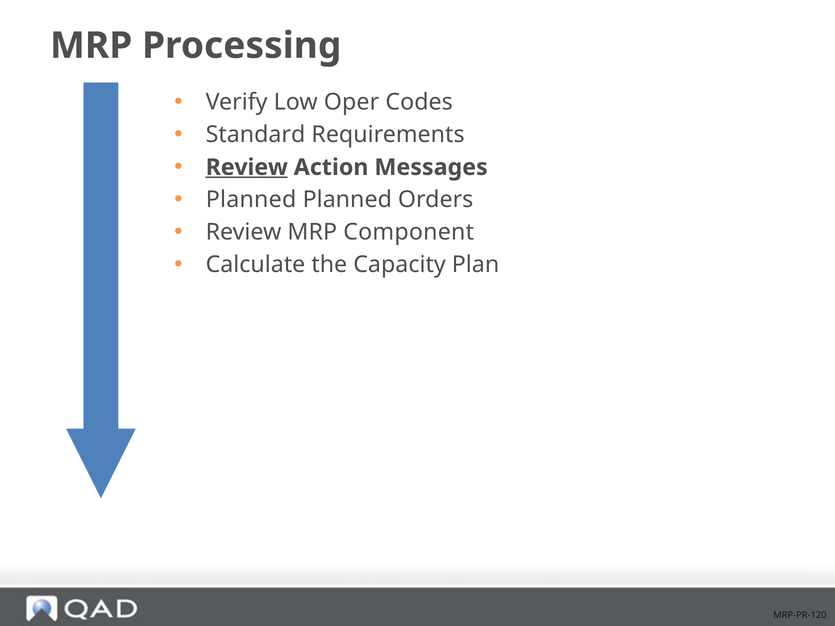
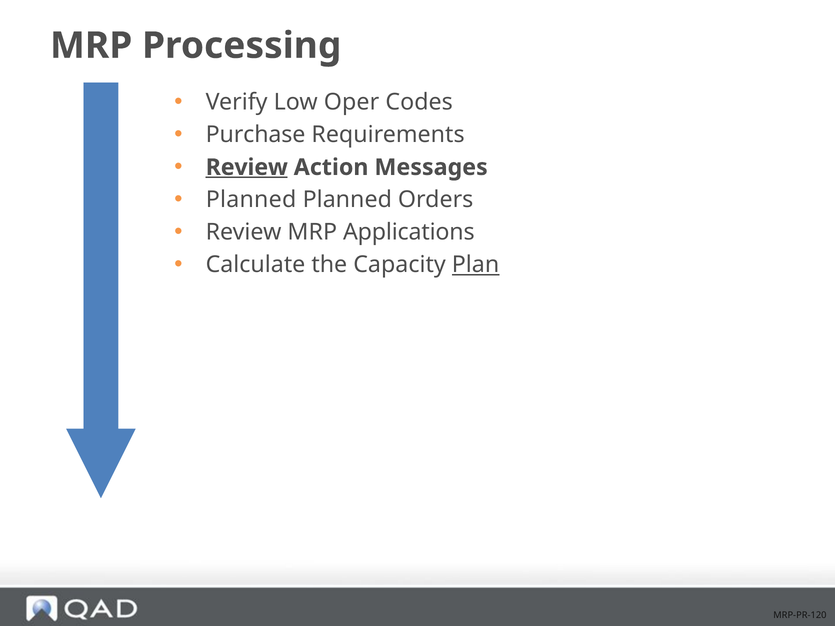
Standard: Standard -> Purchase
Component: Component -> Applications
Plan underline: none -> present
